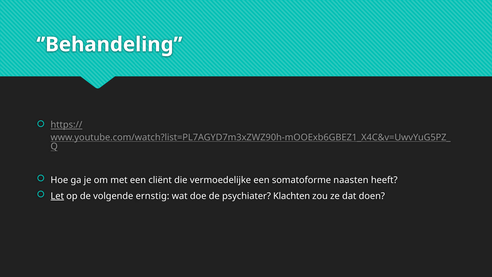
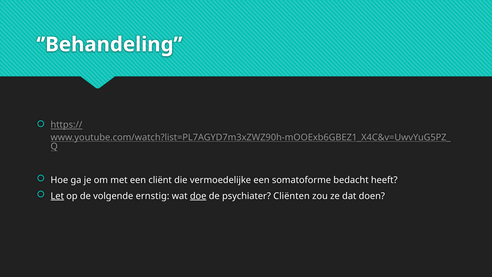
naasten: naasten -> bedacht
doe underline: none -> present
Klachten: Klachten -> Cliënten
